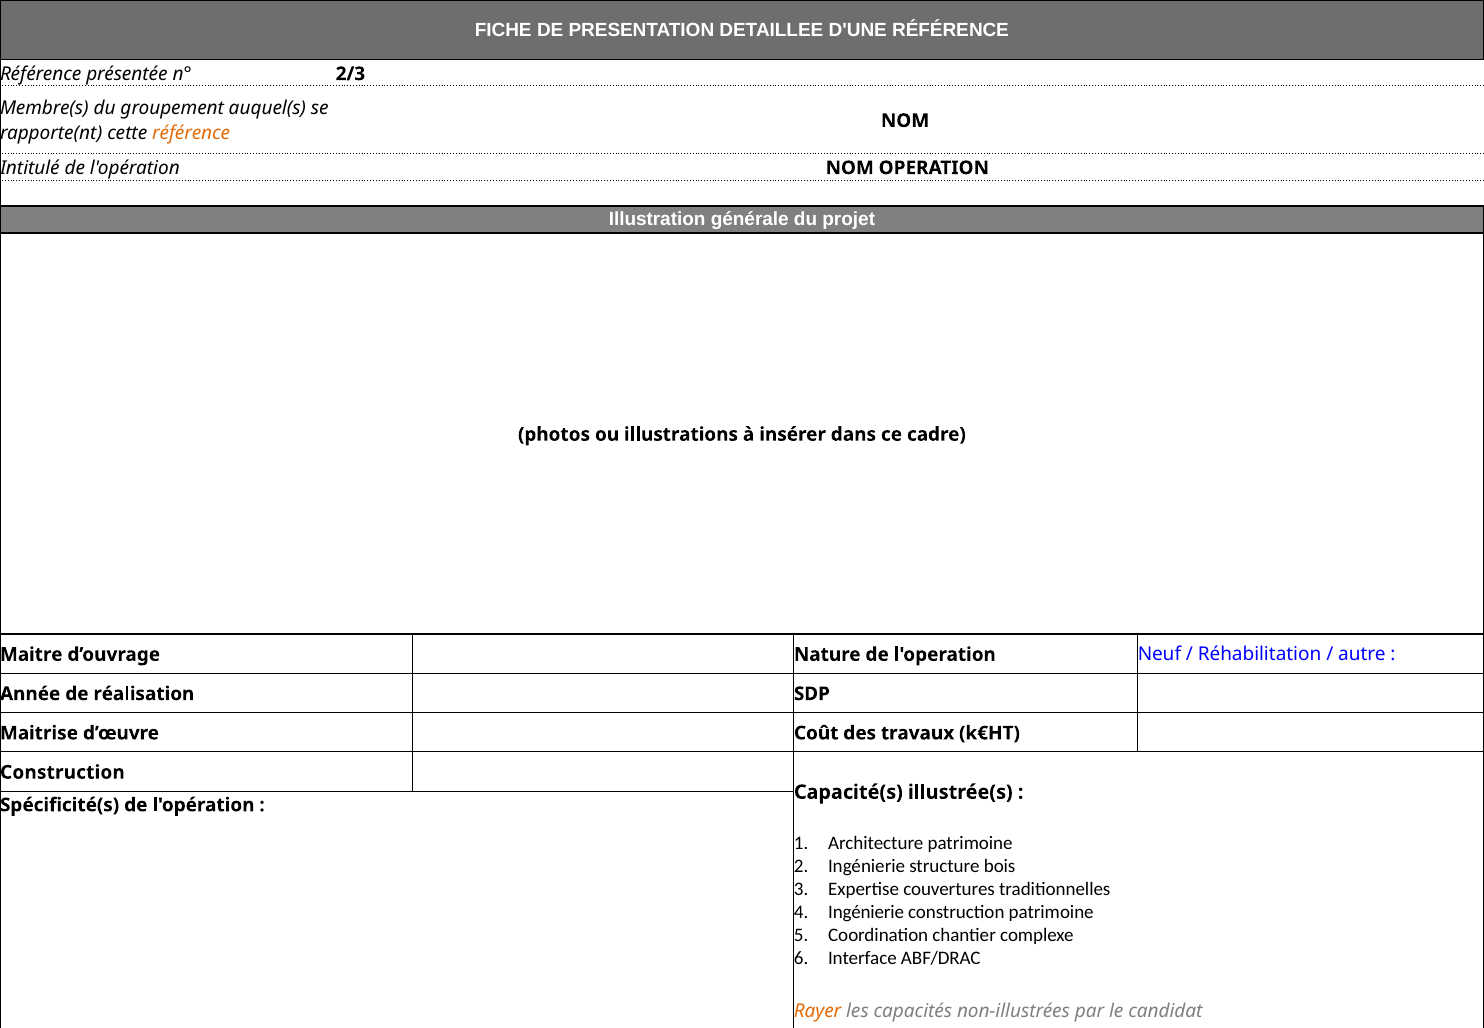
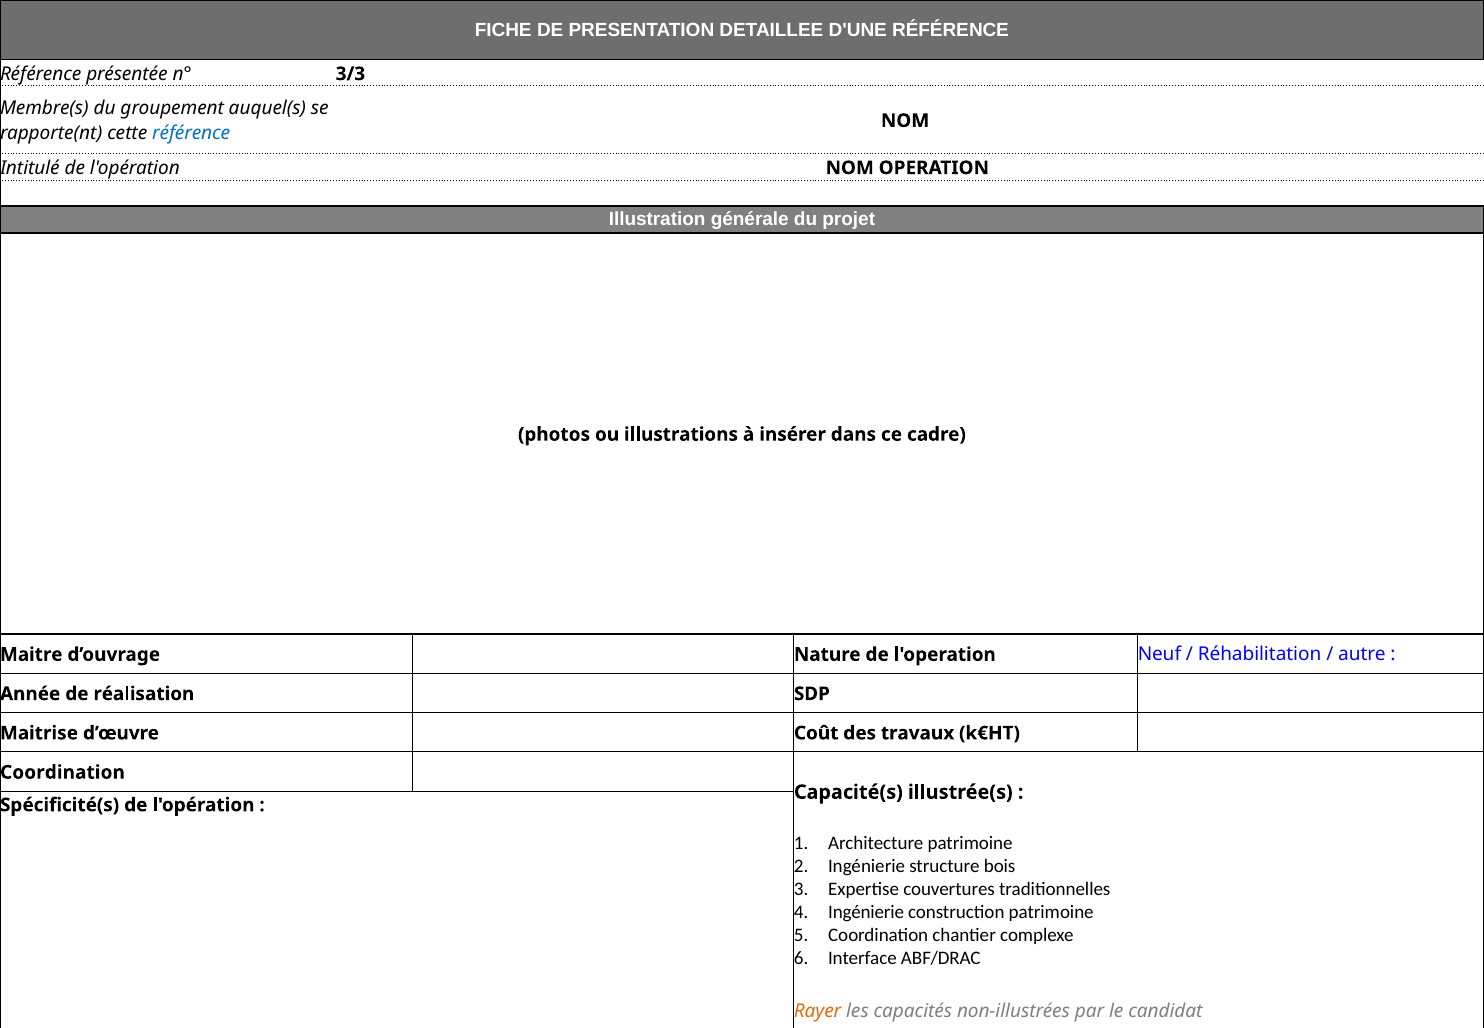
2/3: 2/3 -> 3/3
référence at (191, 134) colour: orange -> blue
Construction at (62, 772): Construction -> Coordination
